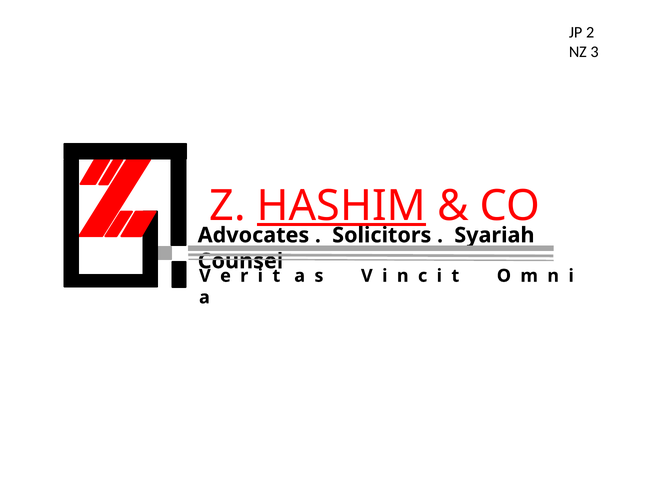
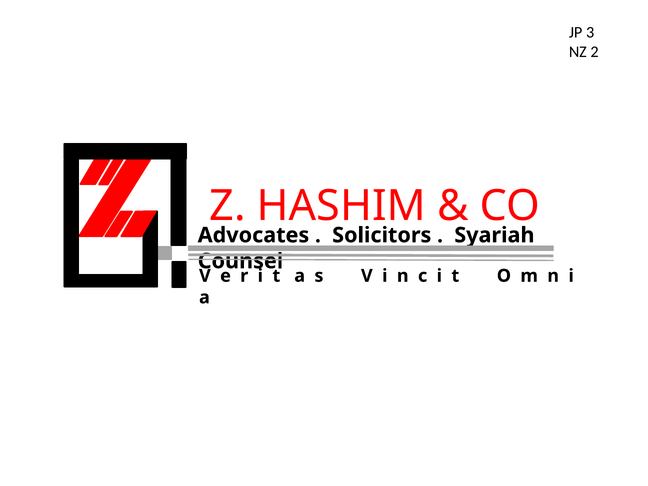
2: 2 -> 3
3: 3 -> 2
HASHIM underline: present -> none
